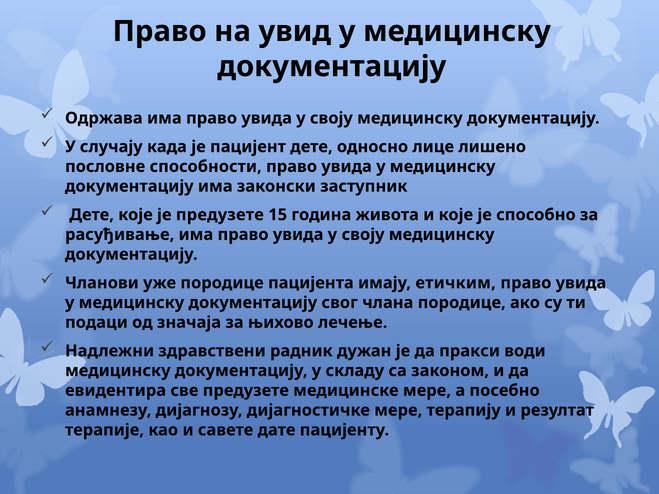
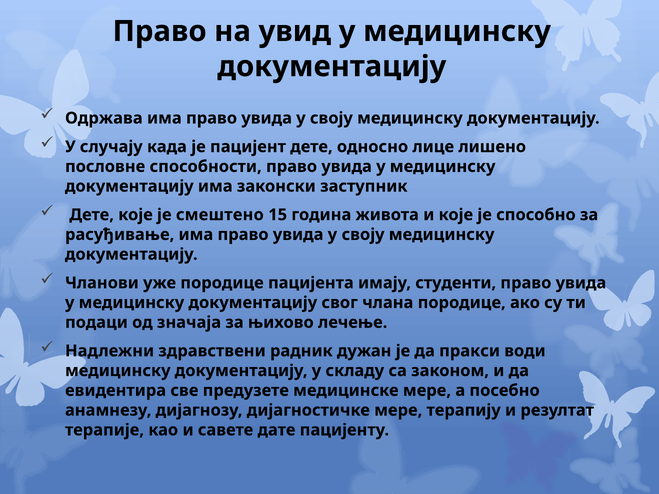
је предузете: предузете -> смештено
етичким: етичким -> студенти
